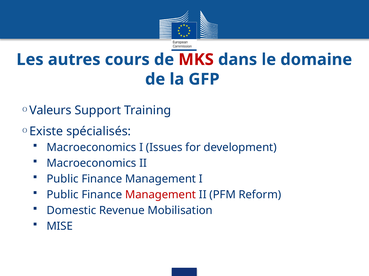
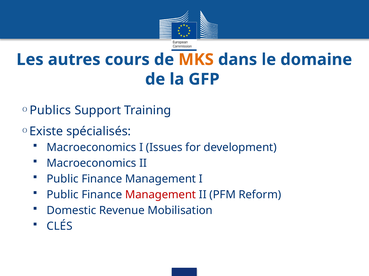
MKS colour: red -> orange
Valeurs: Valeurs -> Publics
MISE: MISE -> CLÉS
